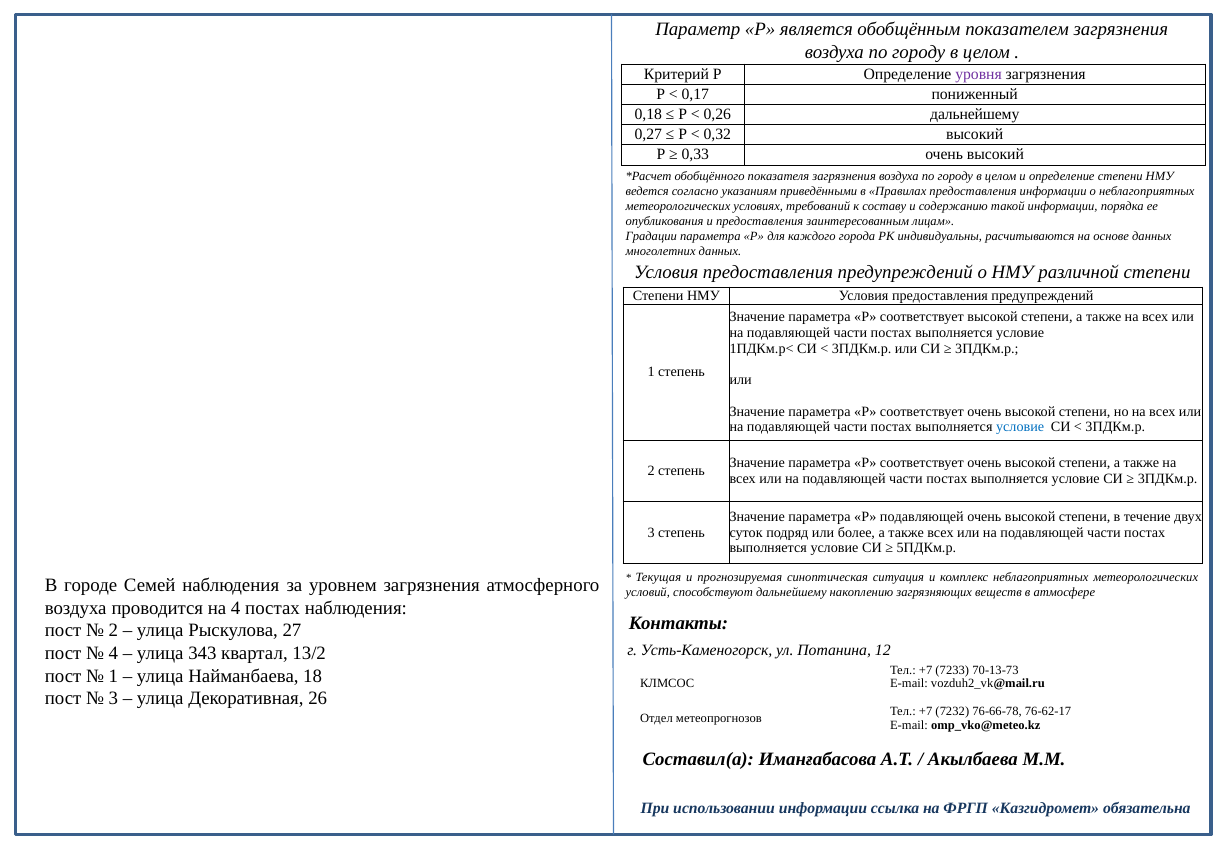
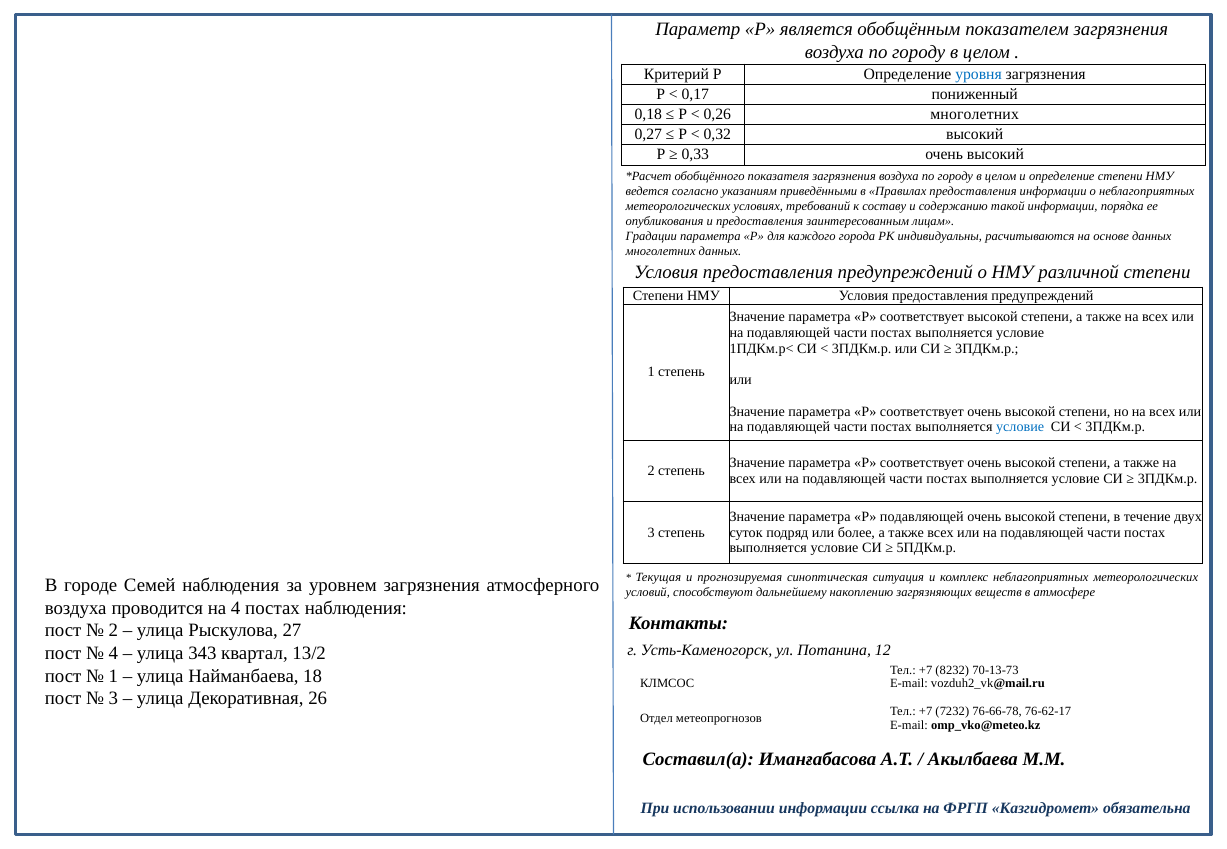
уровня colour: purple -> blue
0,26 дальнейшему: дальнейшему -> многолетних
7233: 7233 -> 8232
